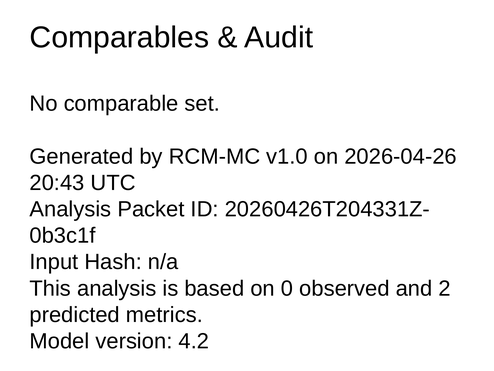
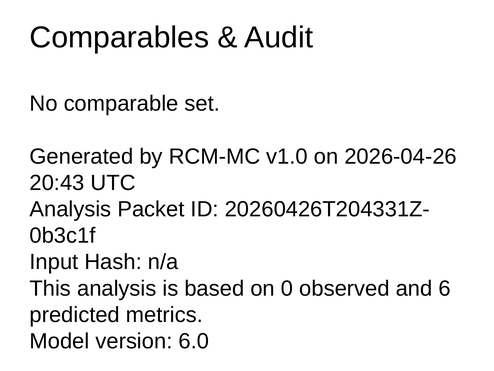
2: 2 -> 6
4.2: 4.2 -> 6.0
